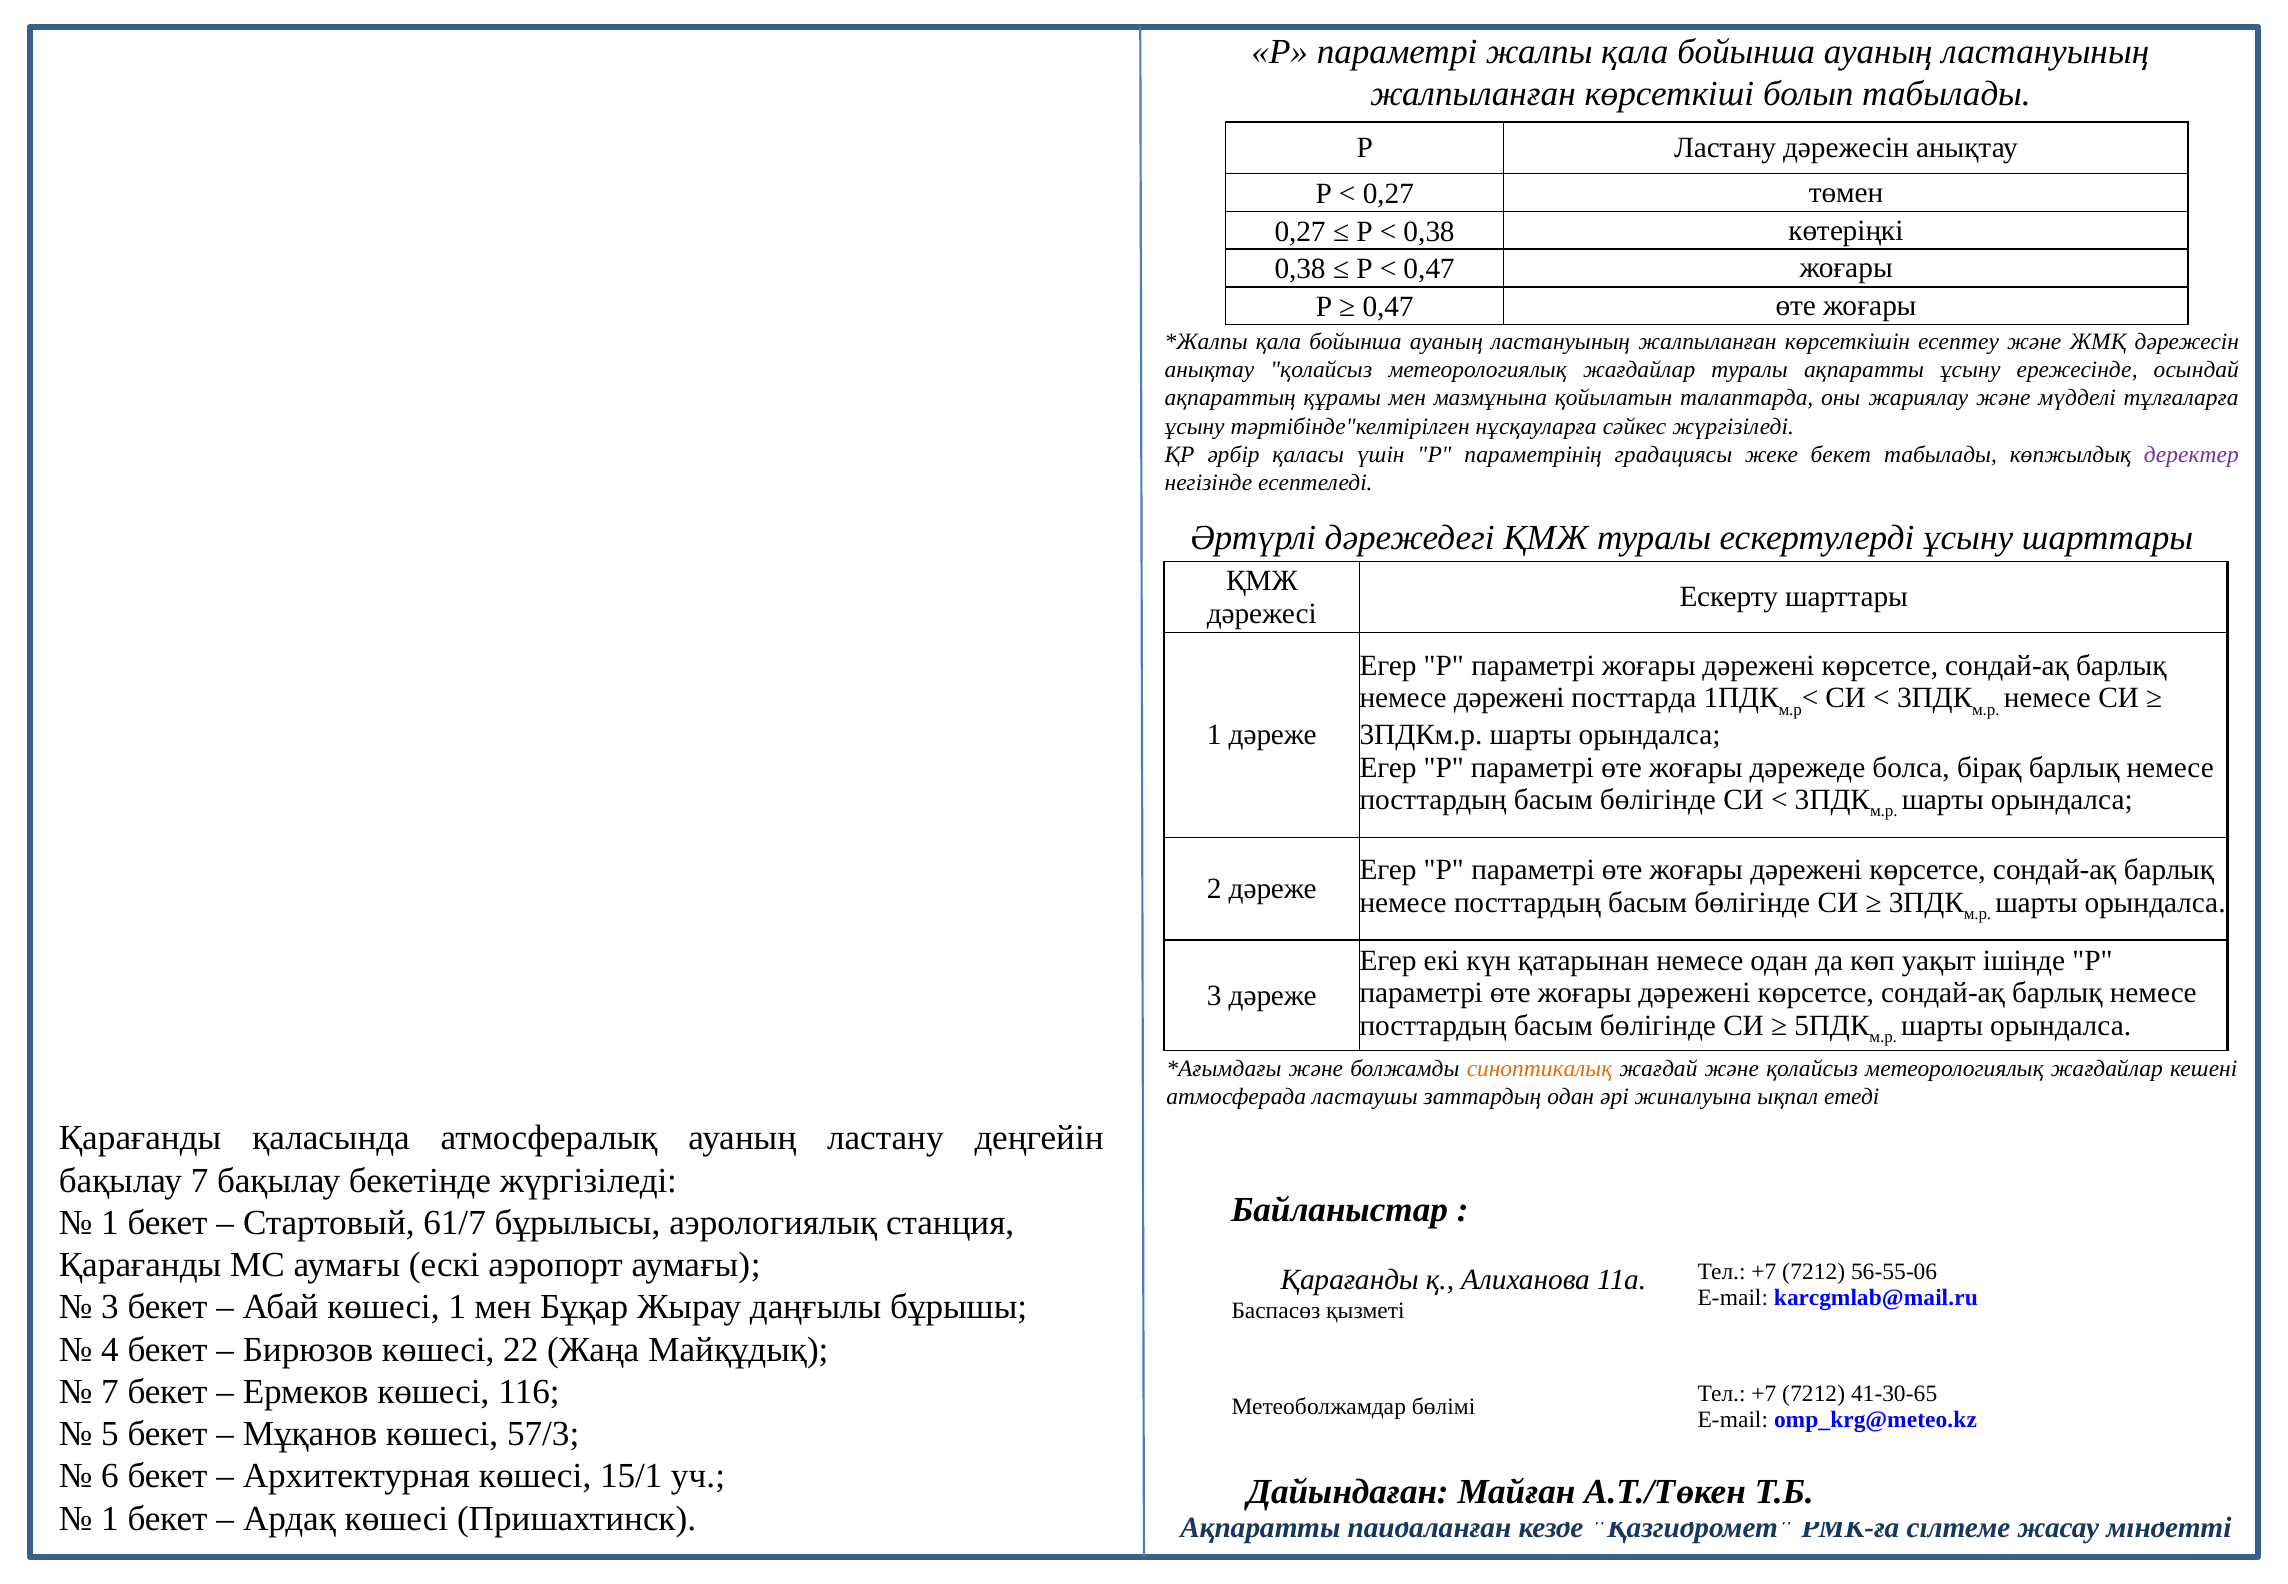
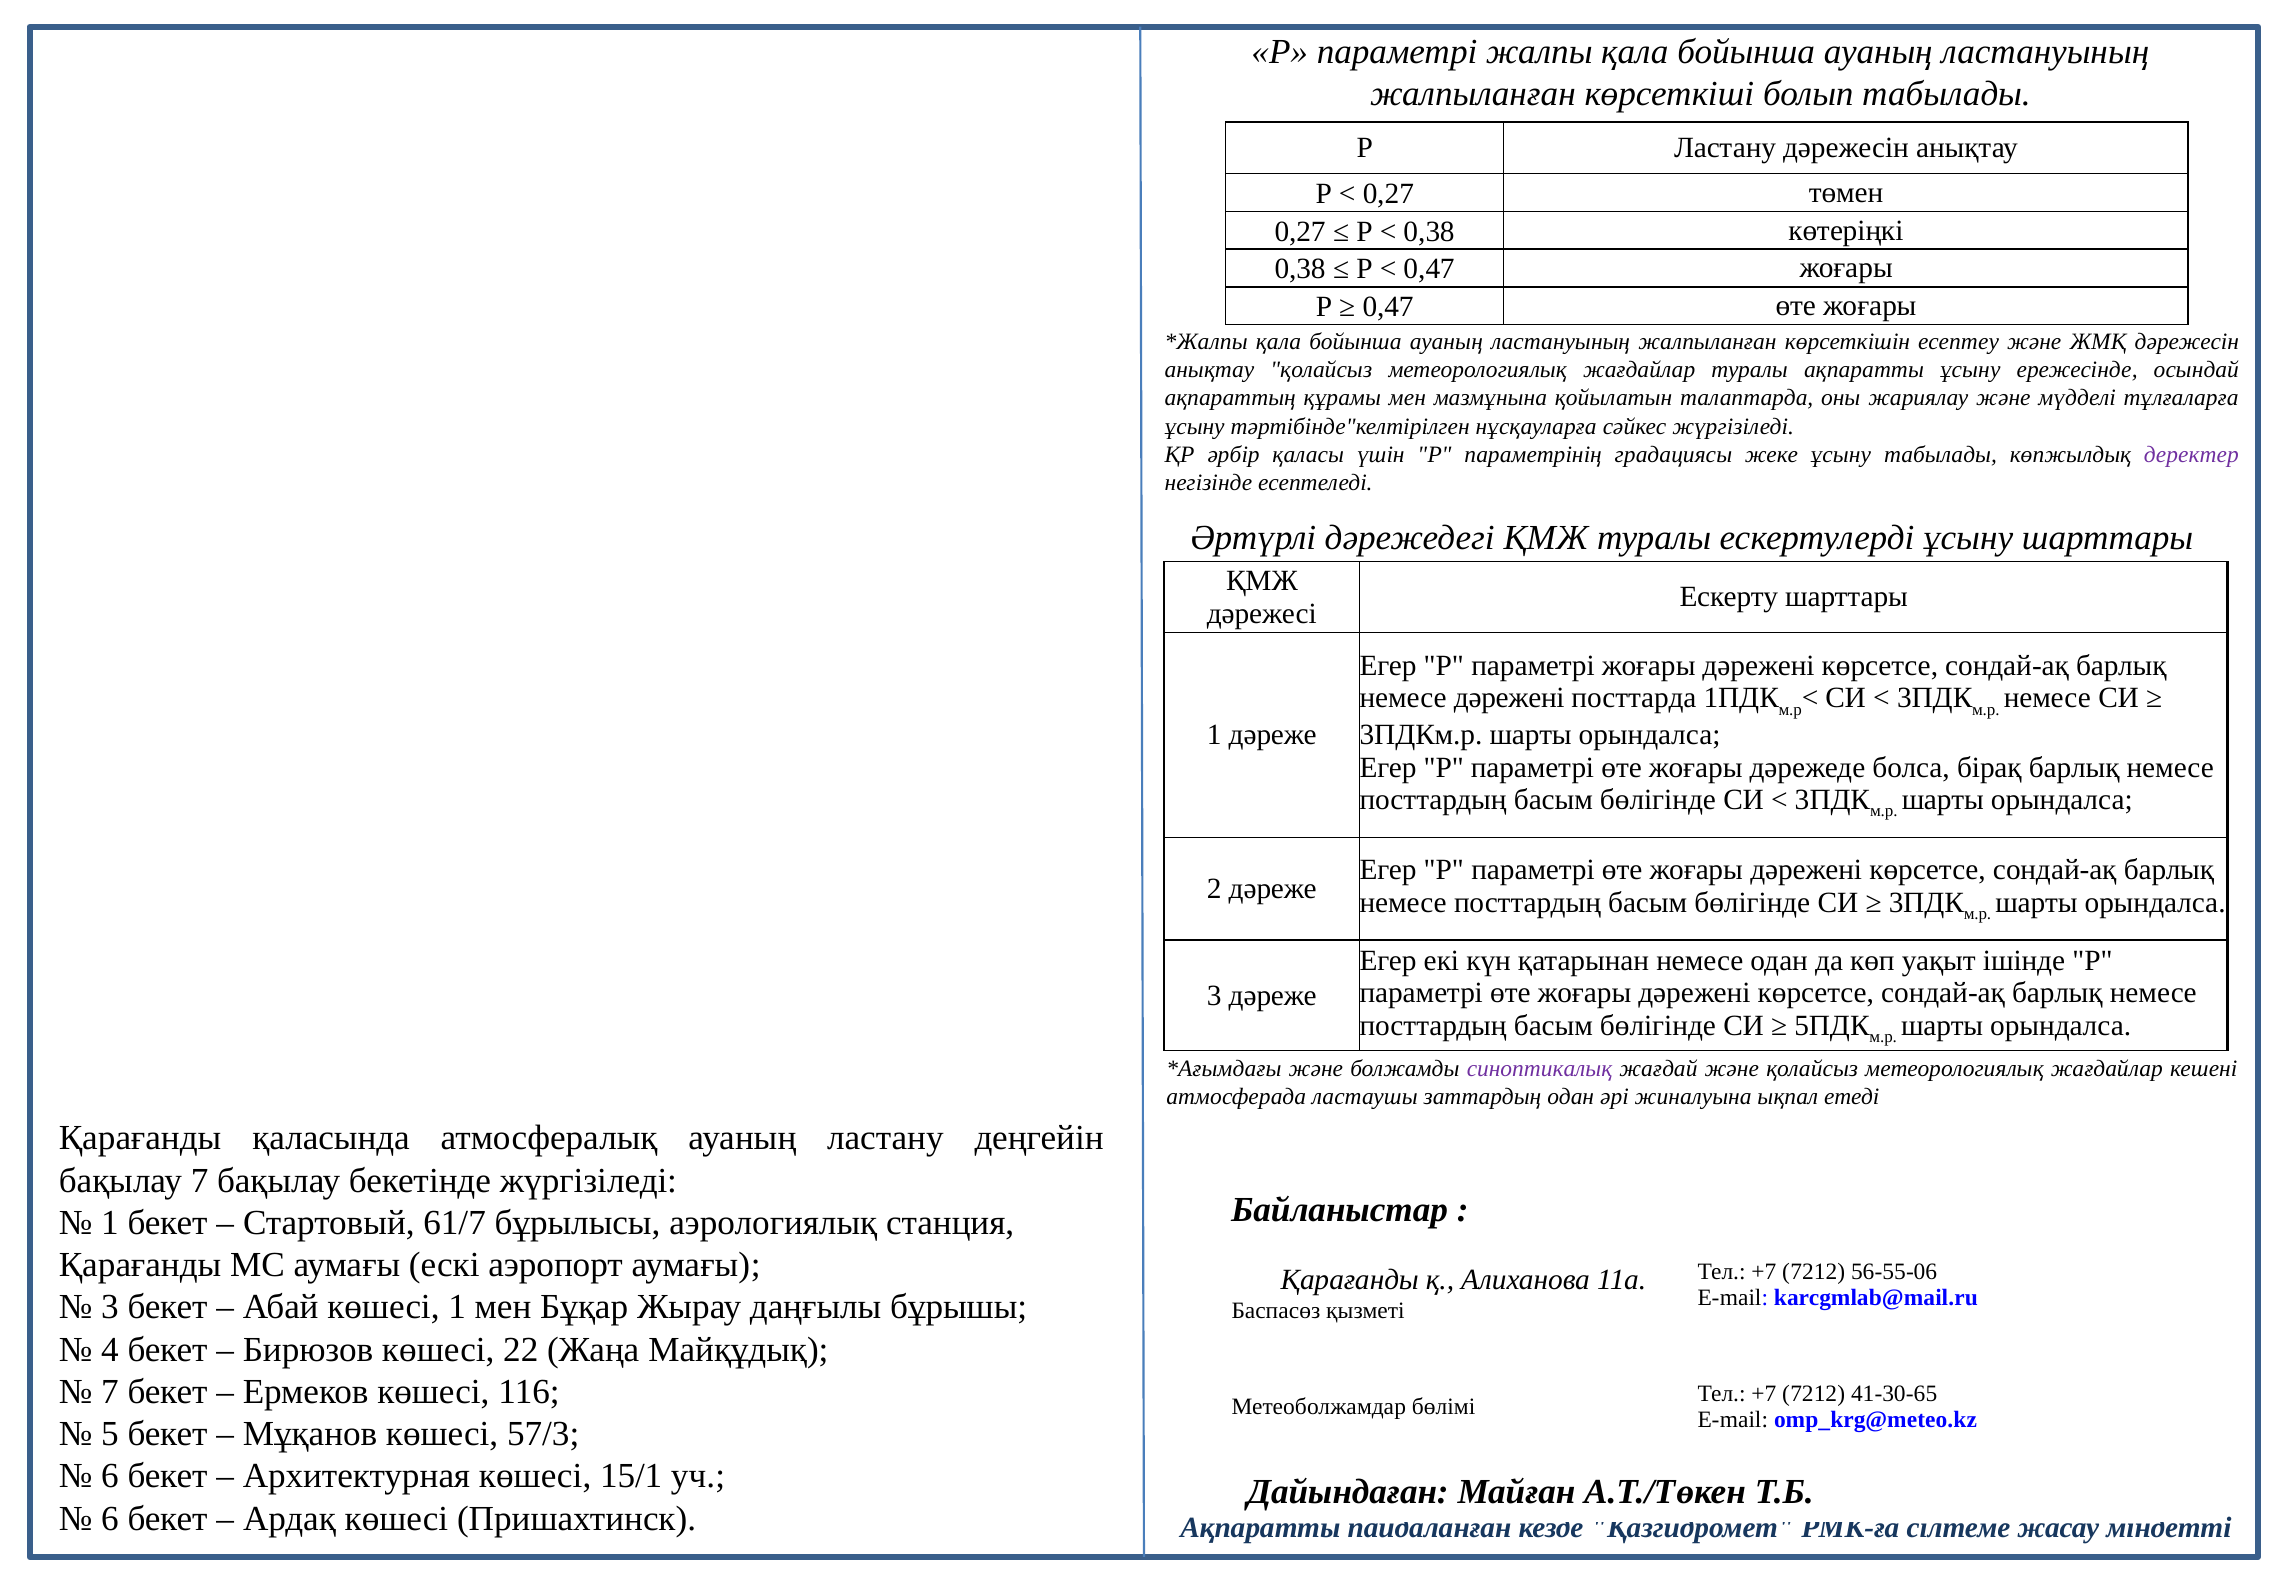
жеке бекет: бекет -> ұсыну
синоптикалық colour: orange -> purple
1 at (110, 1518): 1 -> 6
